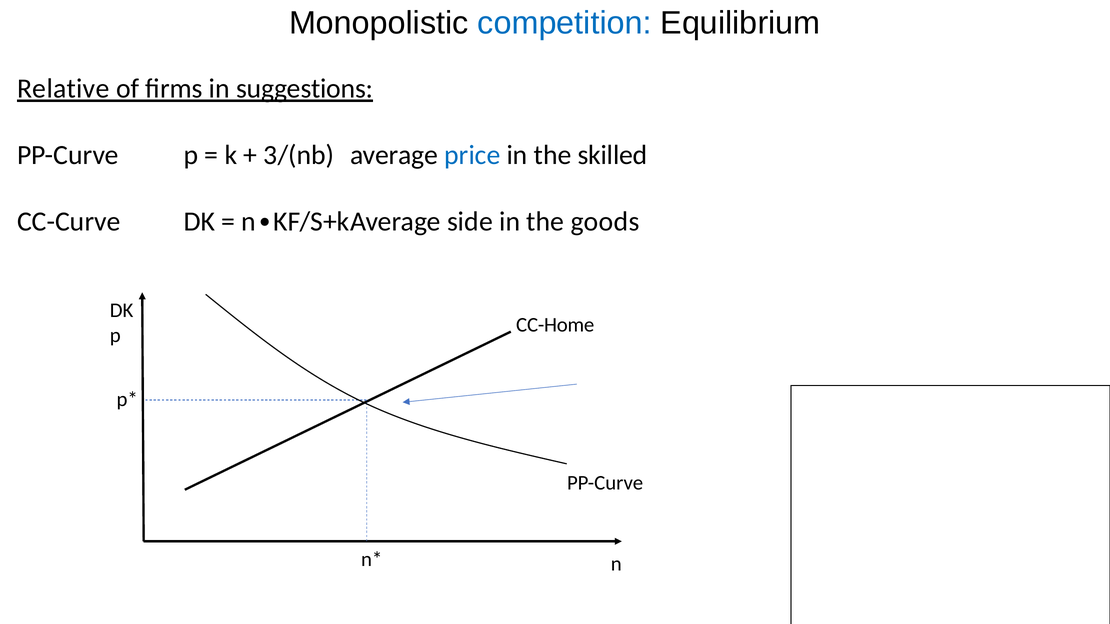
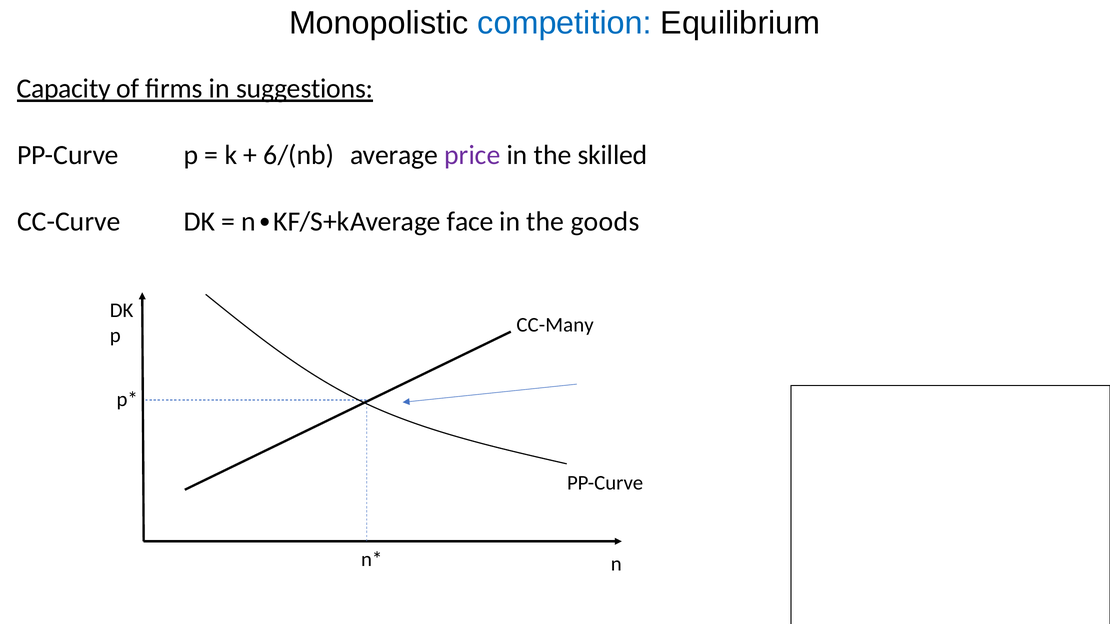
Relative: Relative -> Capacity
3/(nb: 3/(nb -> 6/(nb
price colour: blue -> purple
side: side -> face
CC-Home: CC-Home -> CC-Many
